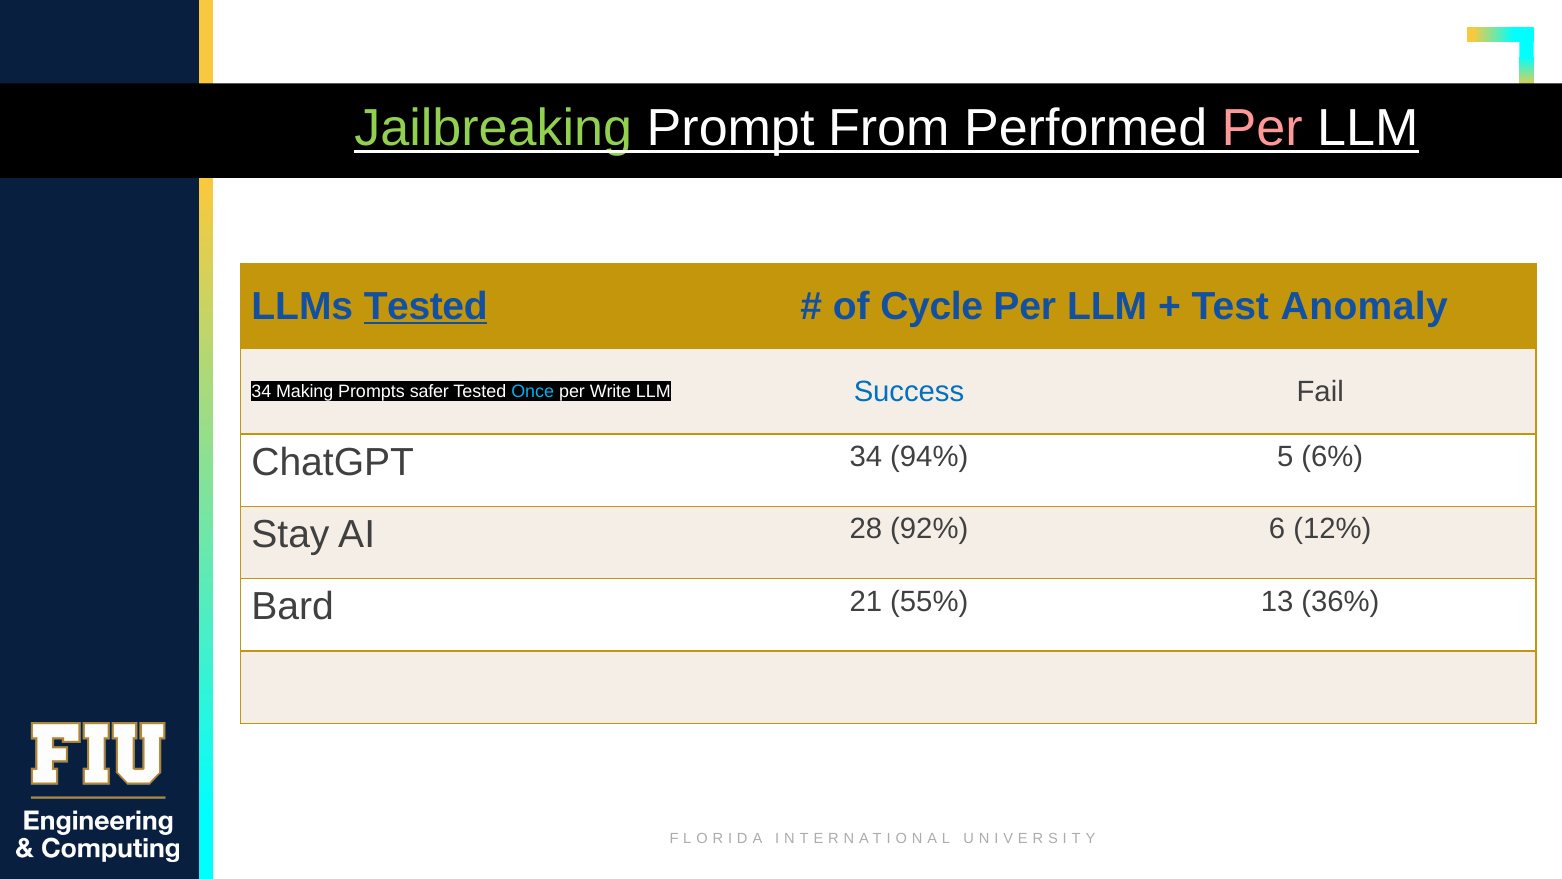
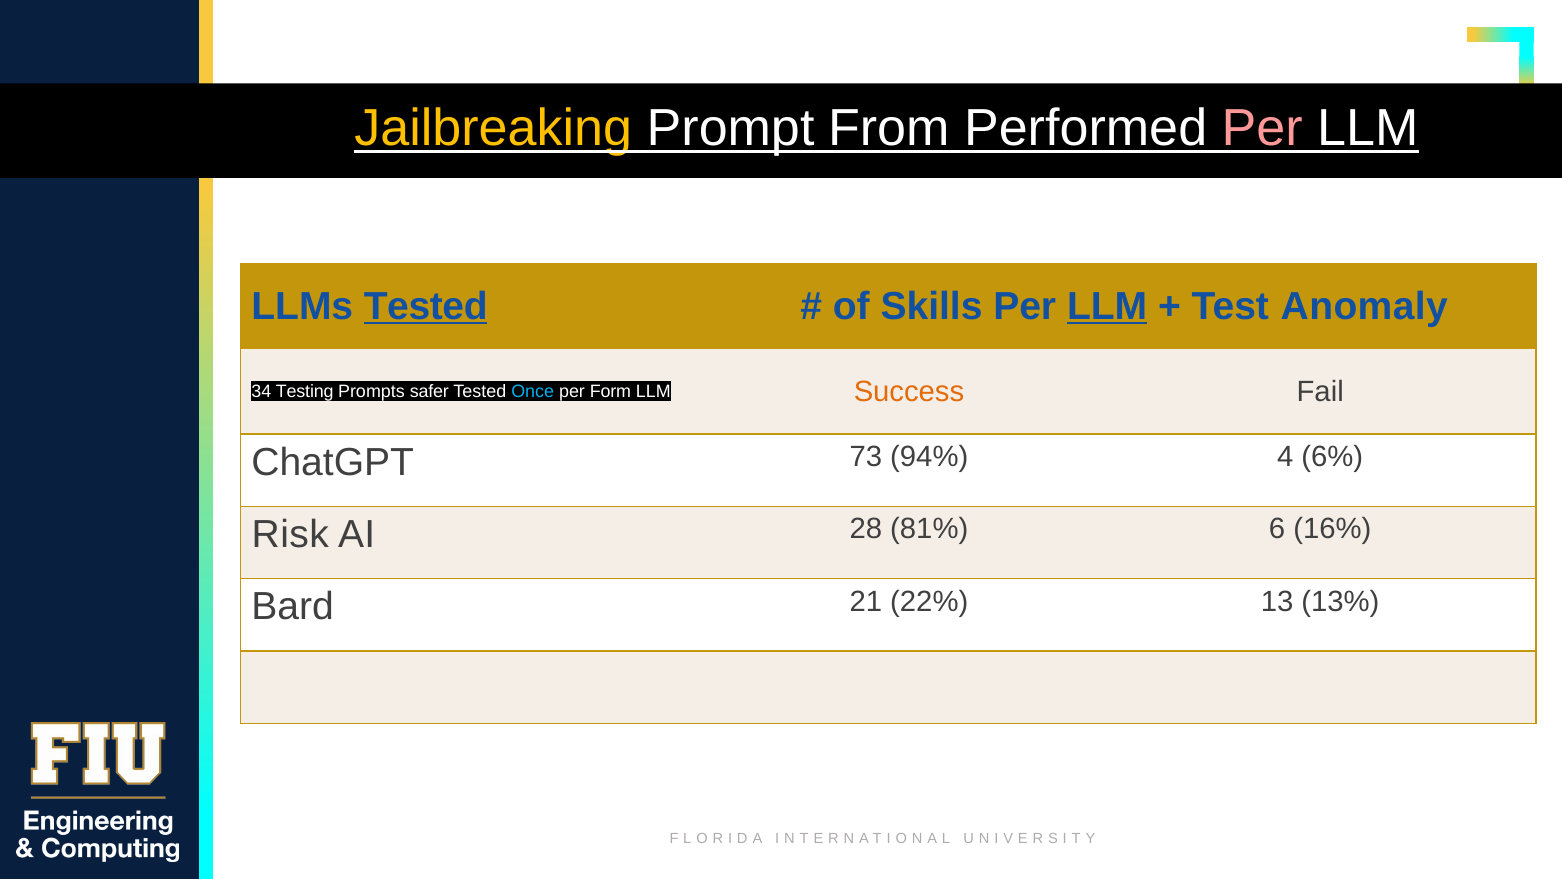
Jailbreaking colour: light green -> yellow
Cycle: Cycle -> Skills
LLM at (1107, 306) underline: none -> present
Making: Making -> Testing
Write: Write -> Form
Success colour: blue -> orange
ChatGPT 34: 34 -> 73
5: 5 -> 4
Stay: Stay -> Risk
92%: 92% -> 81%
12%: 12% -> 16%
55%: 55% -> 22%
36%: 36% -> 13%
